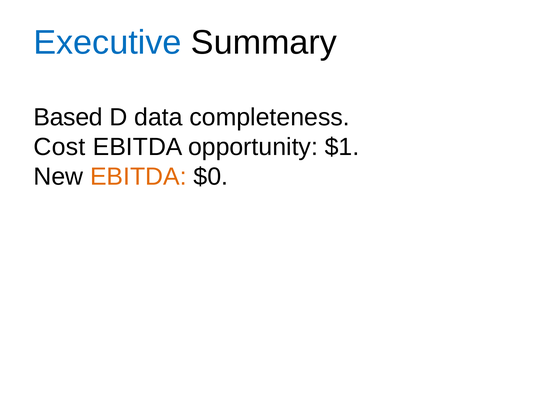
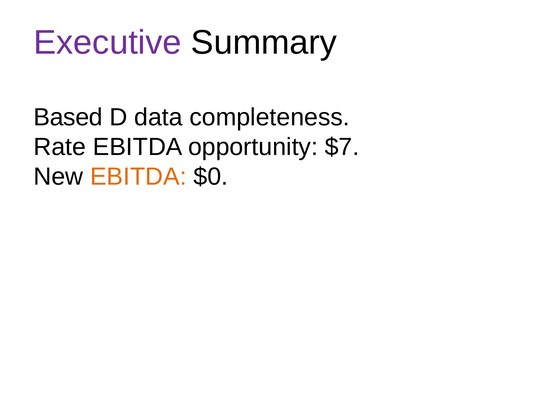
Executive colour: blue -> purple
Cost: Cost -> Rate
$1: $1 -> $7
